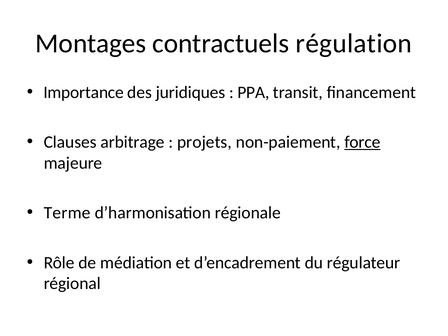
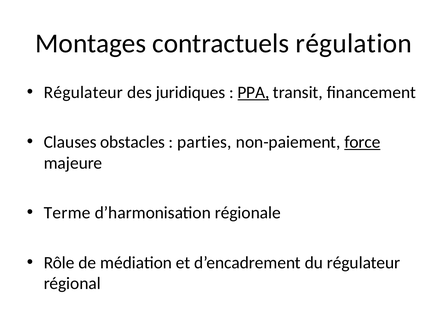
Importance at (84, 92): Importance -> Régulateur
PPA underline: none -> present
arbitrage: arbitrage -> obstacles
projets: projets -> parties
